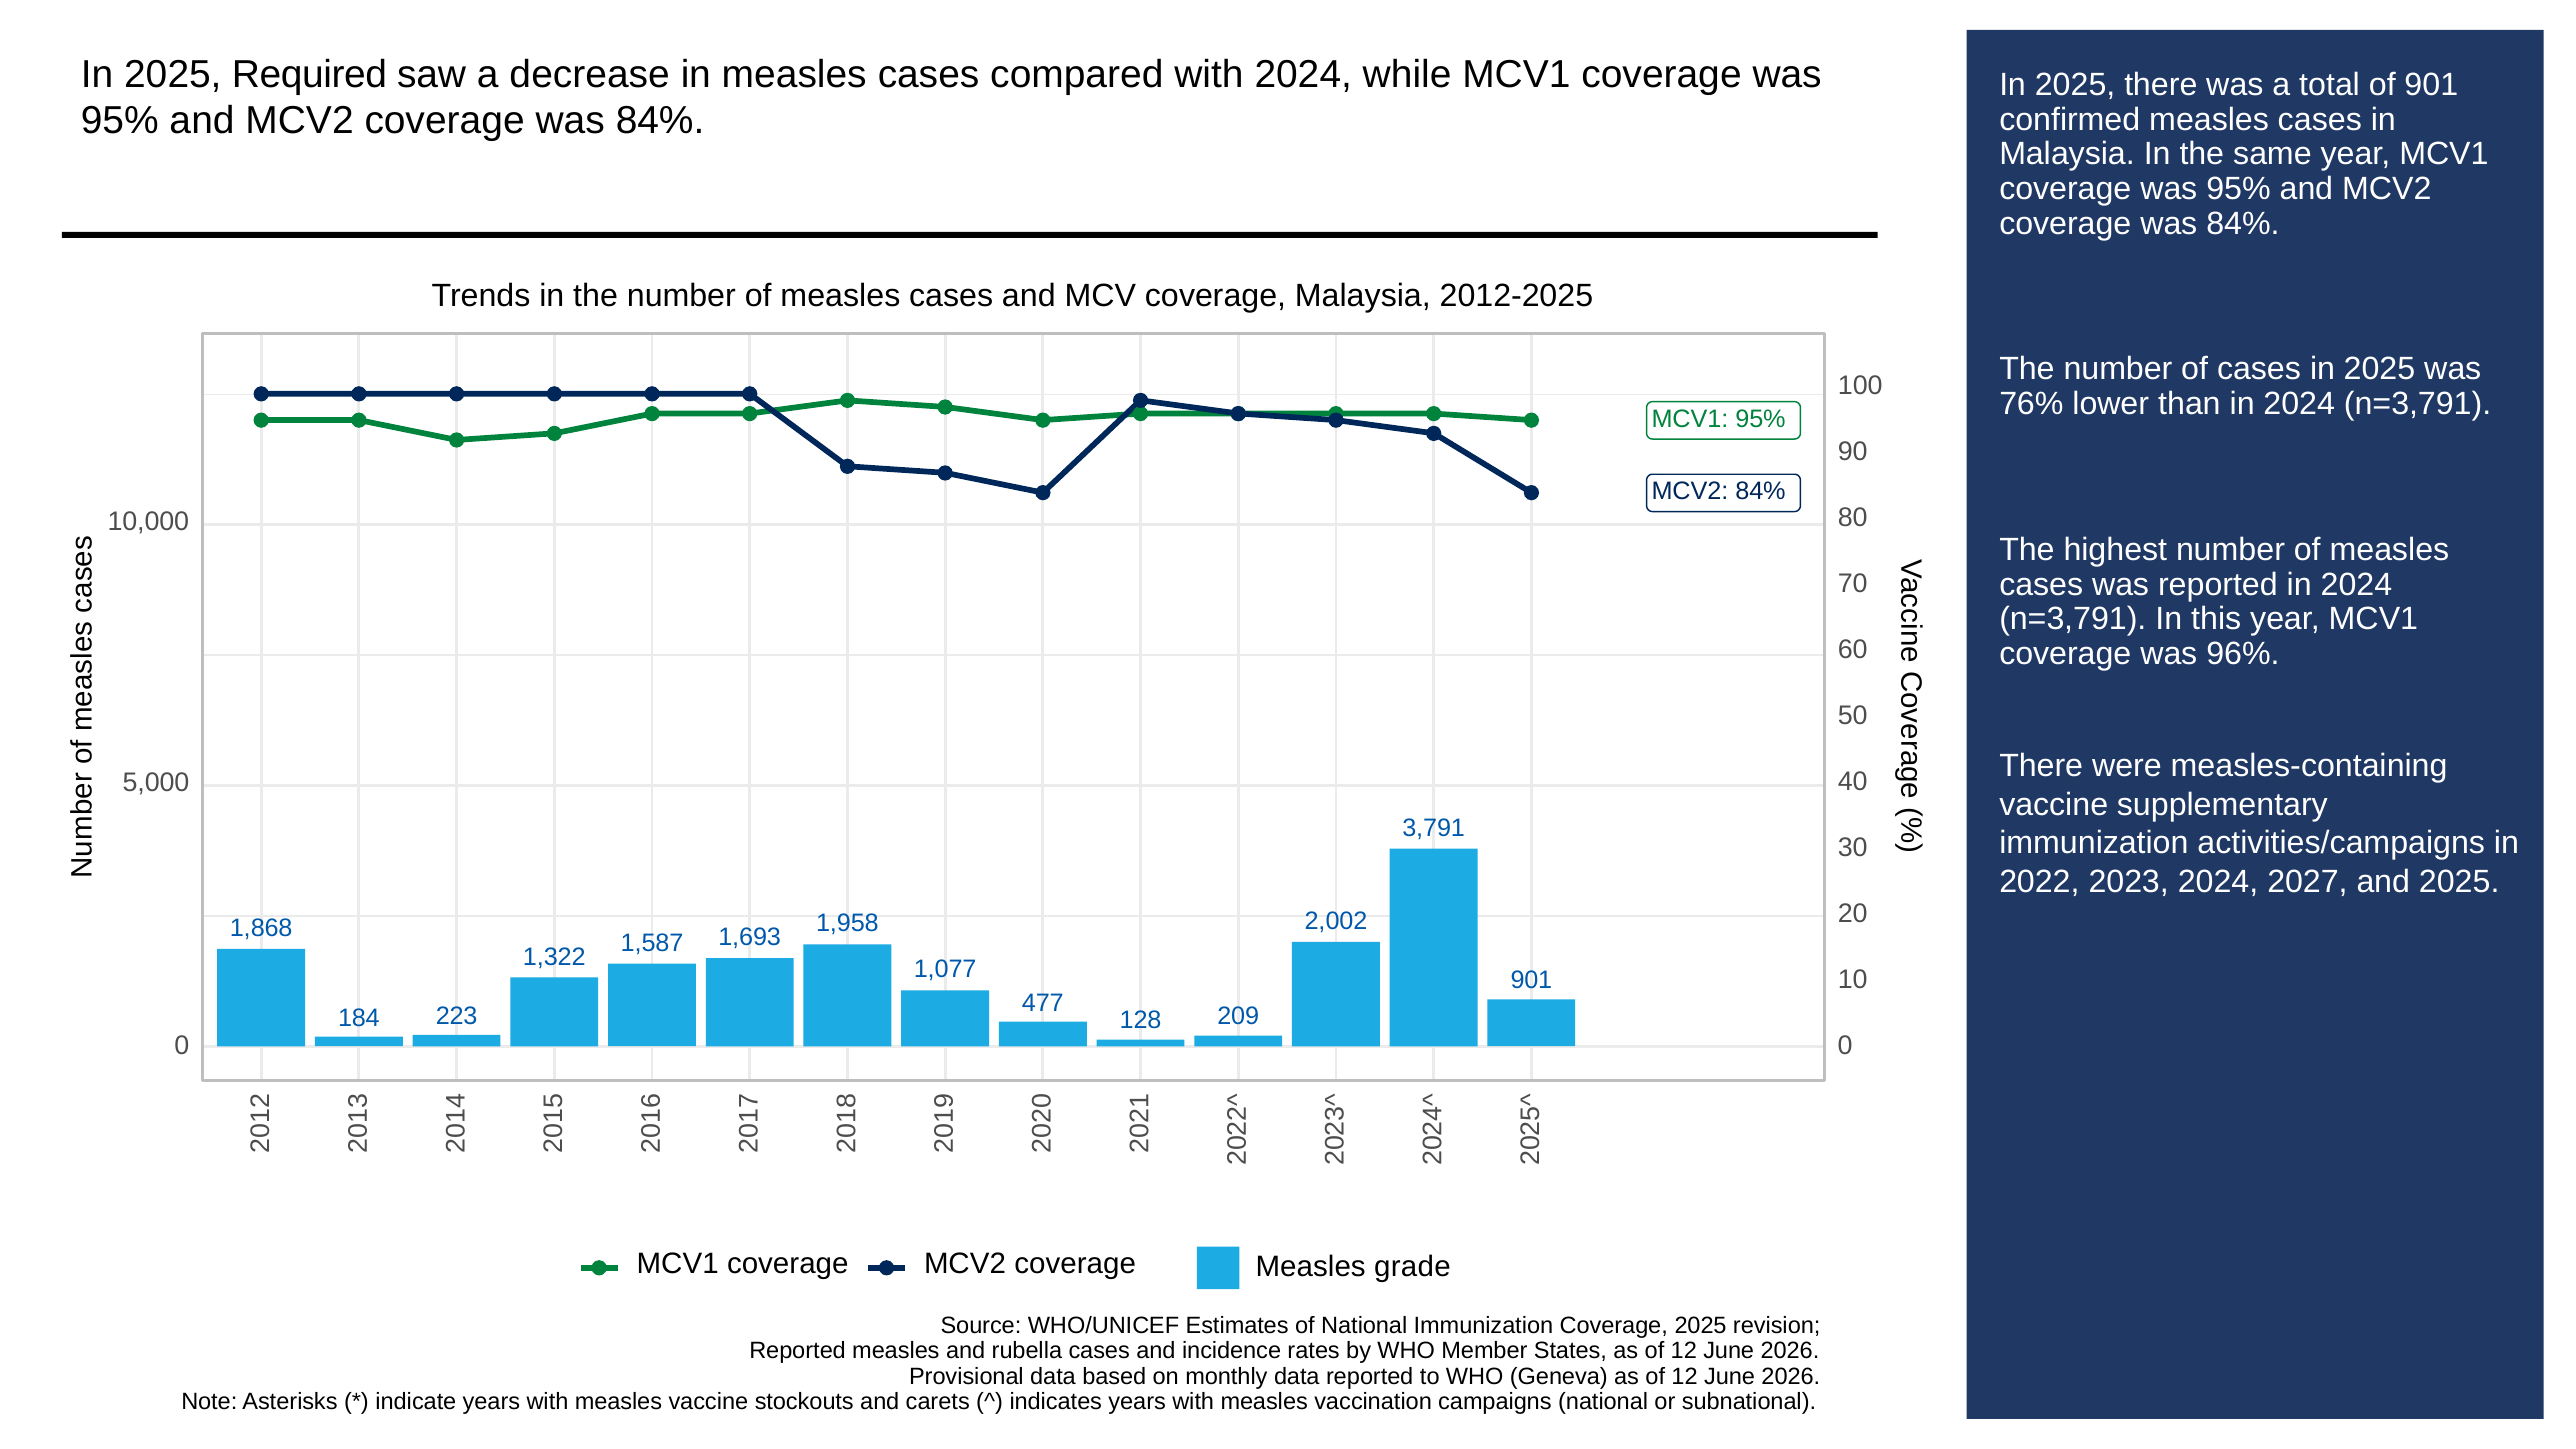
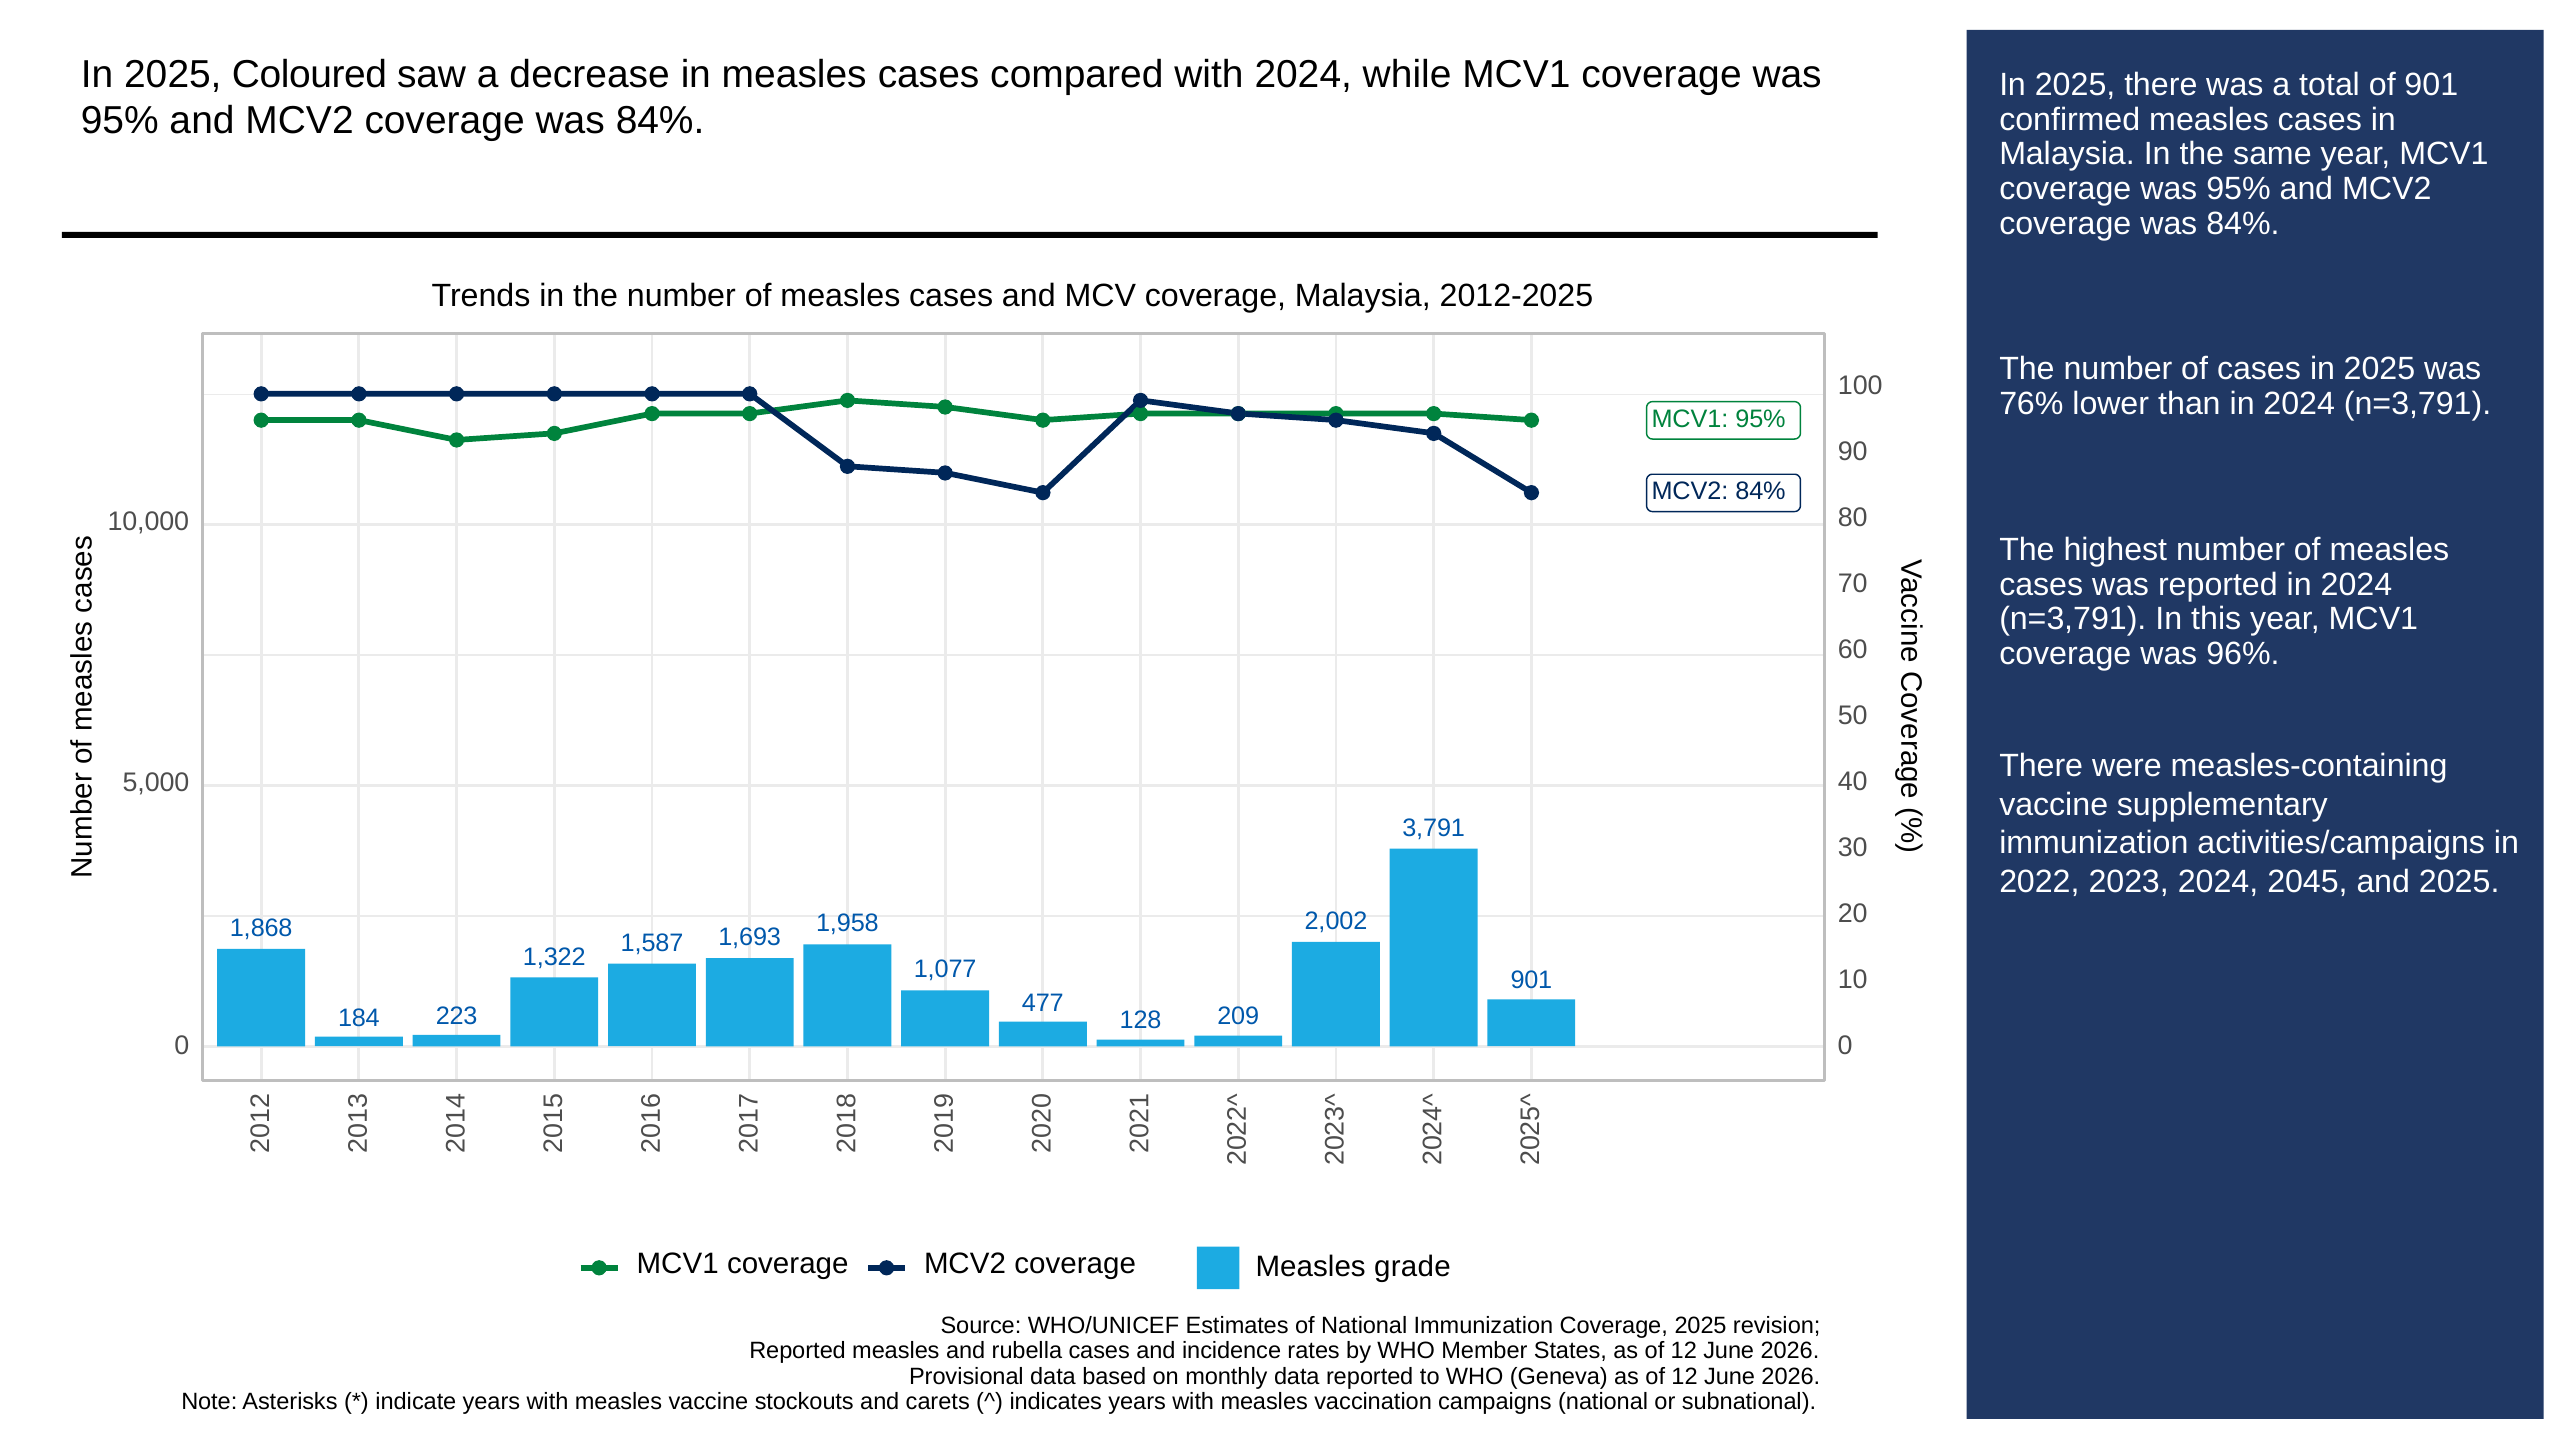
Required: Required -> Coloured
2027: 2027 -> 2045
